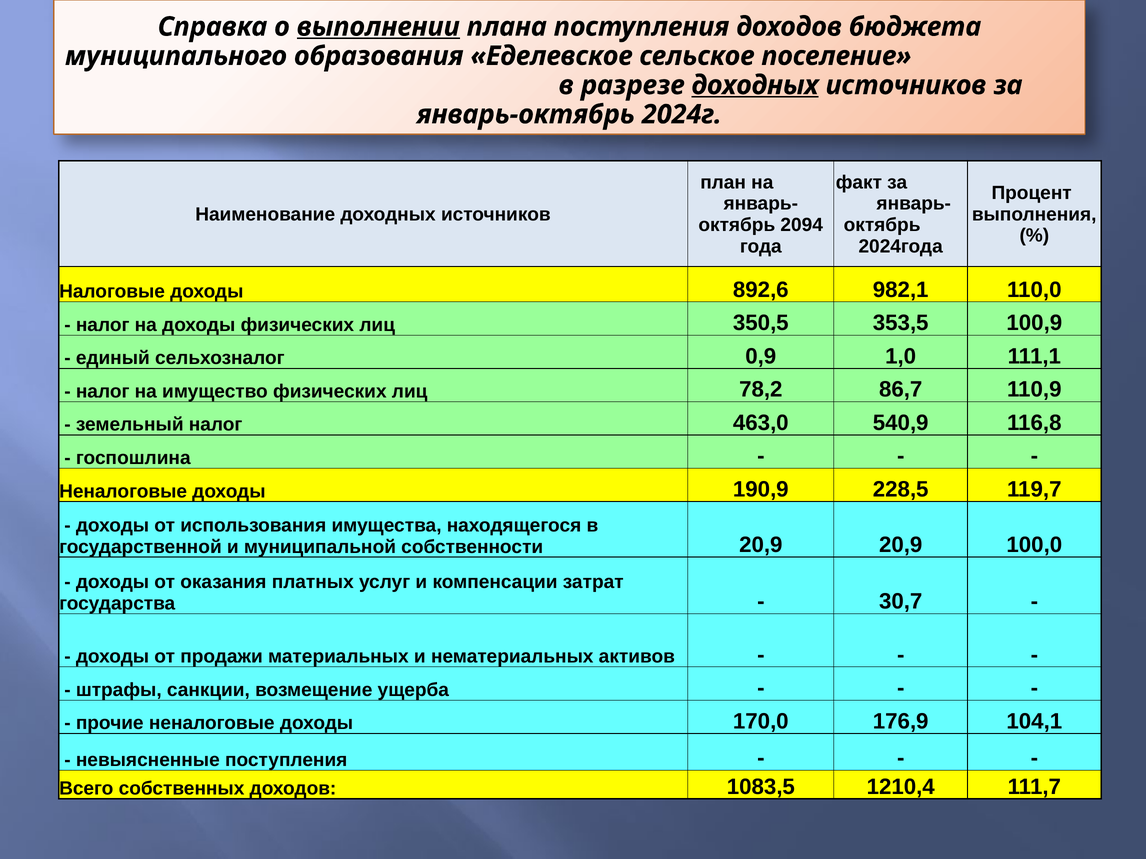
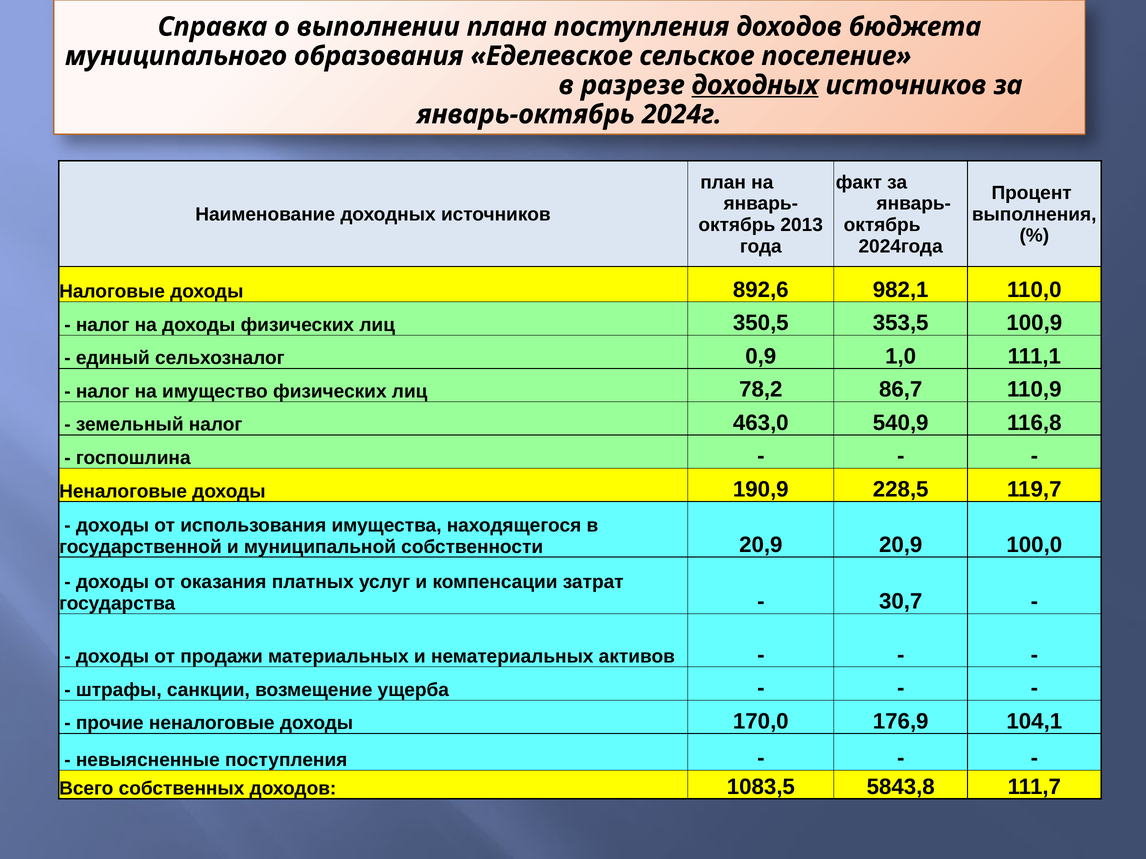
выполнении underline: present -> none
2094: 2094 -> 2013
1210,4: 1210,4 -> 5843,8
